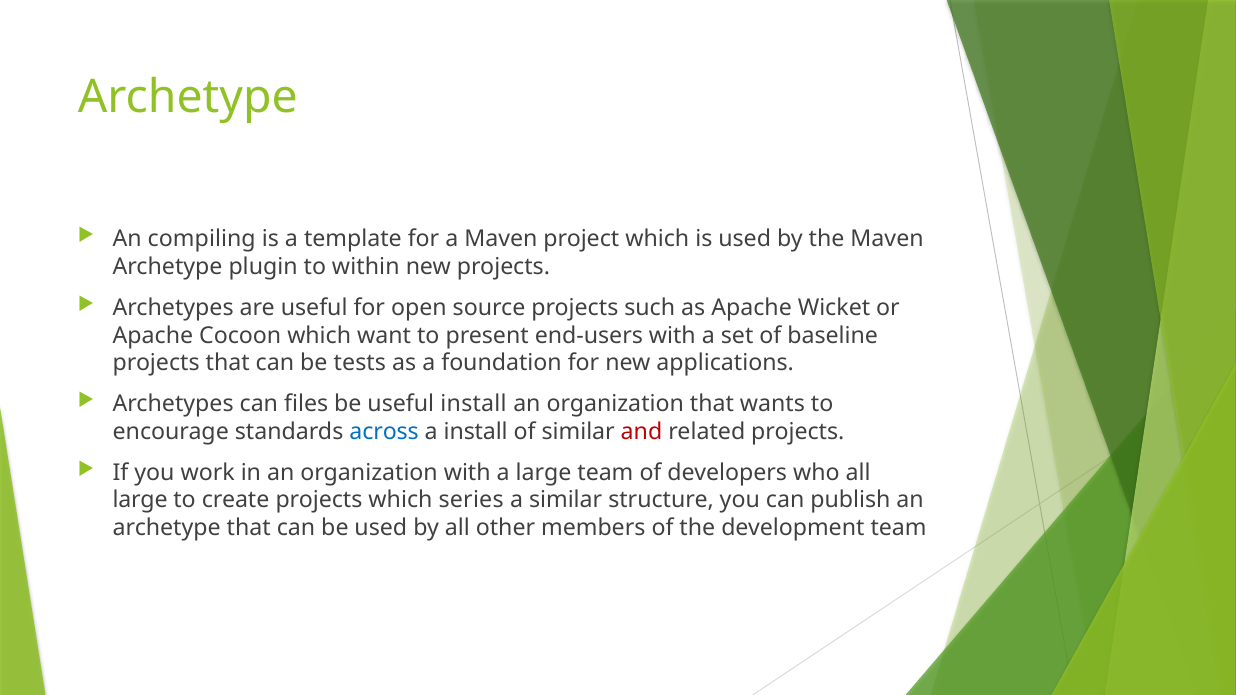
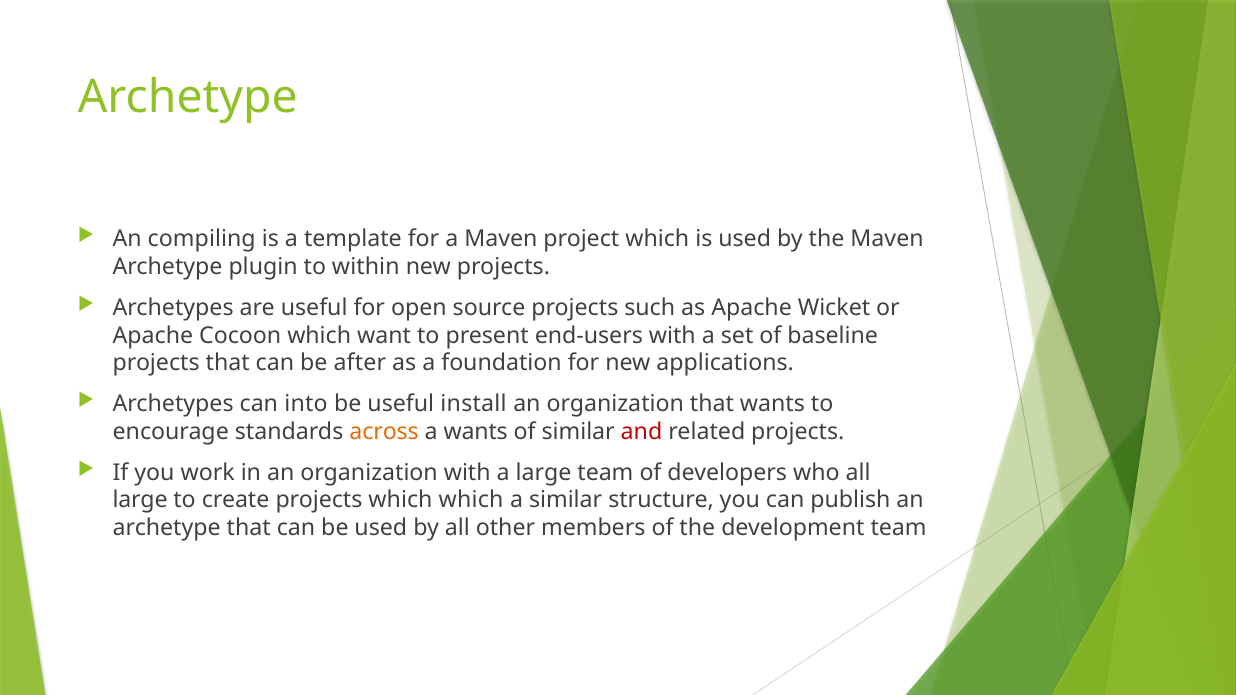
tests: tests -> after
files: files -> into
across colour: blue -> orange
a install: install -> wants
which series: series -> which
